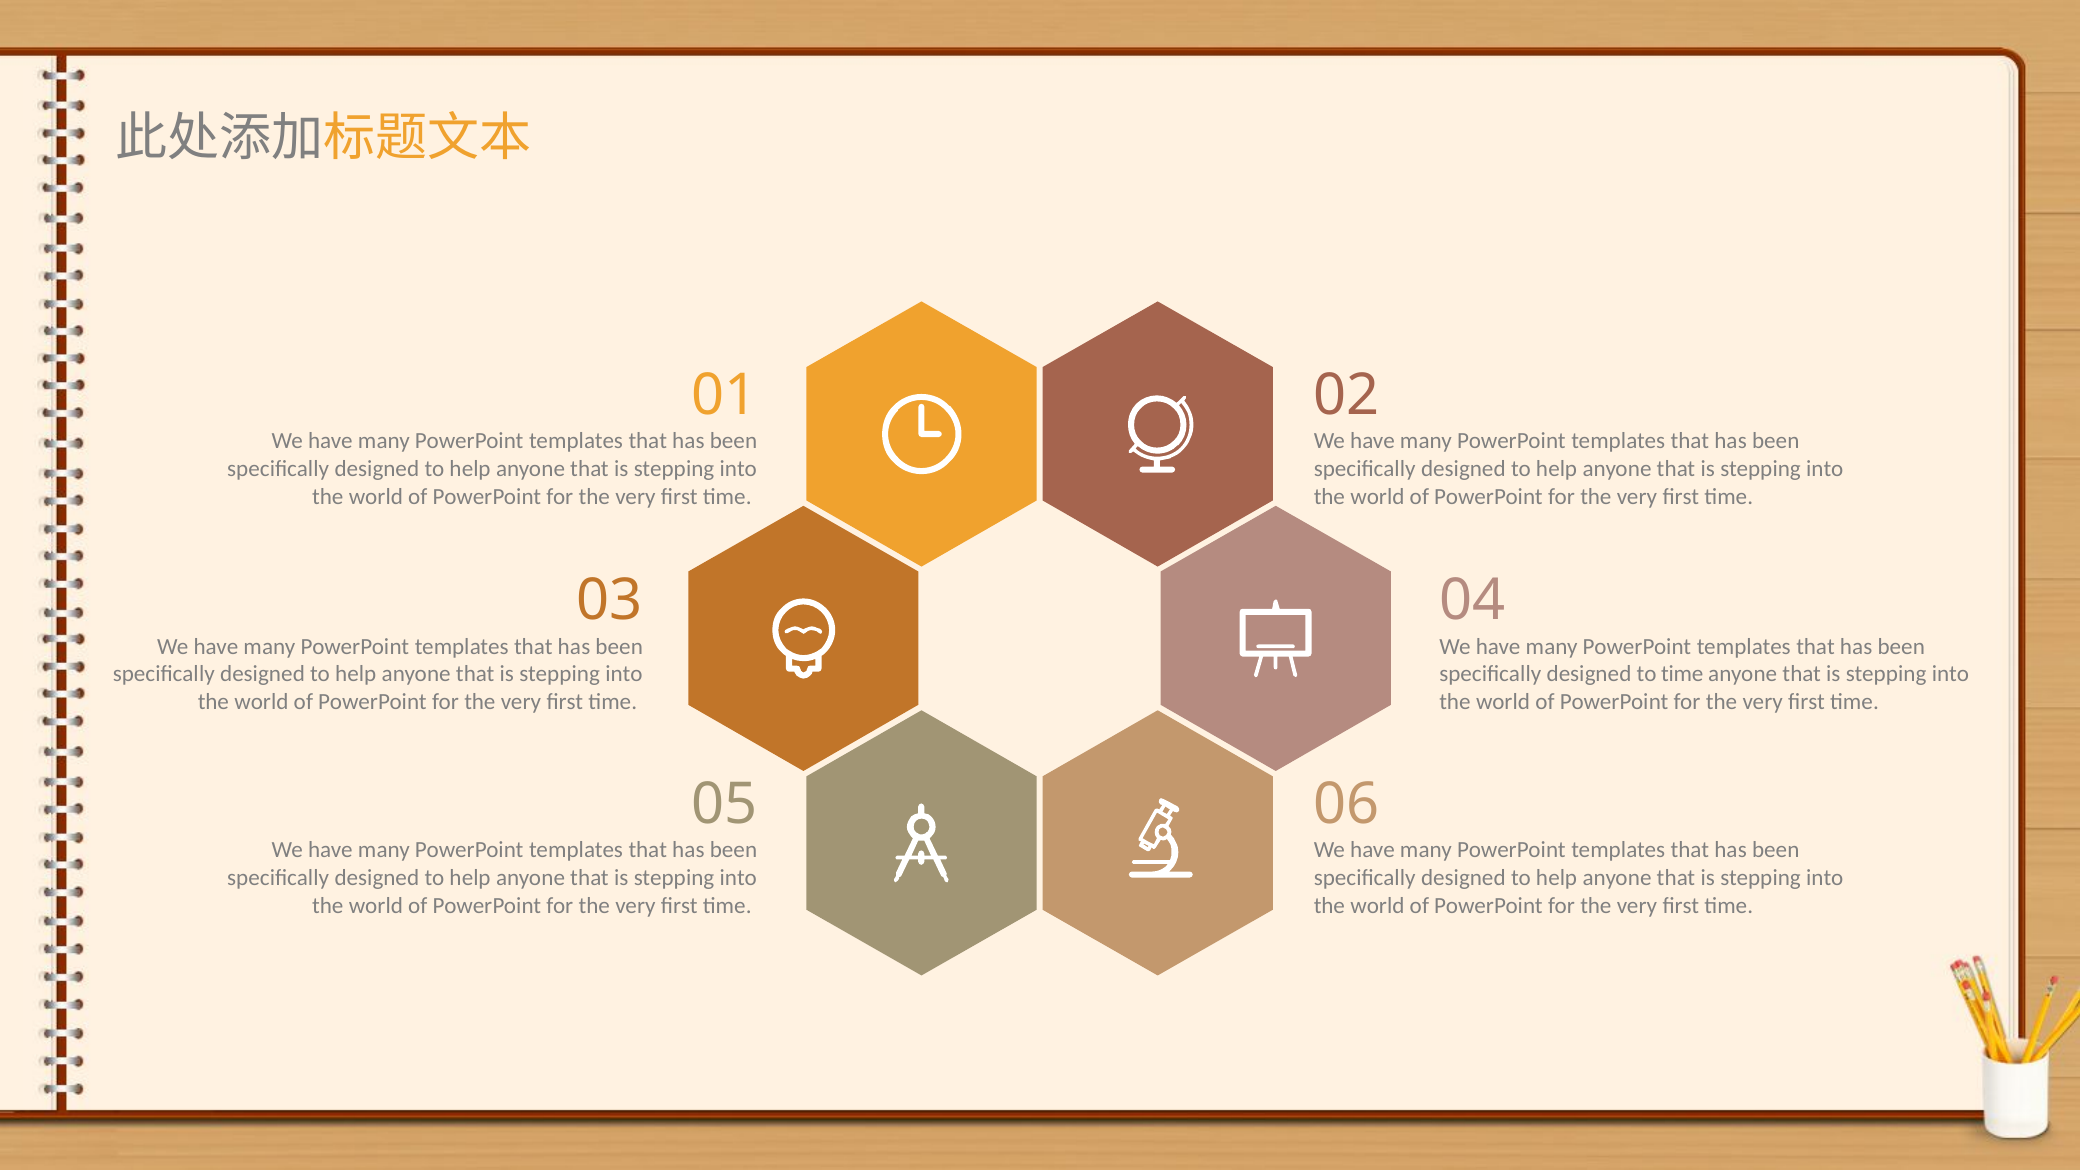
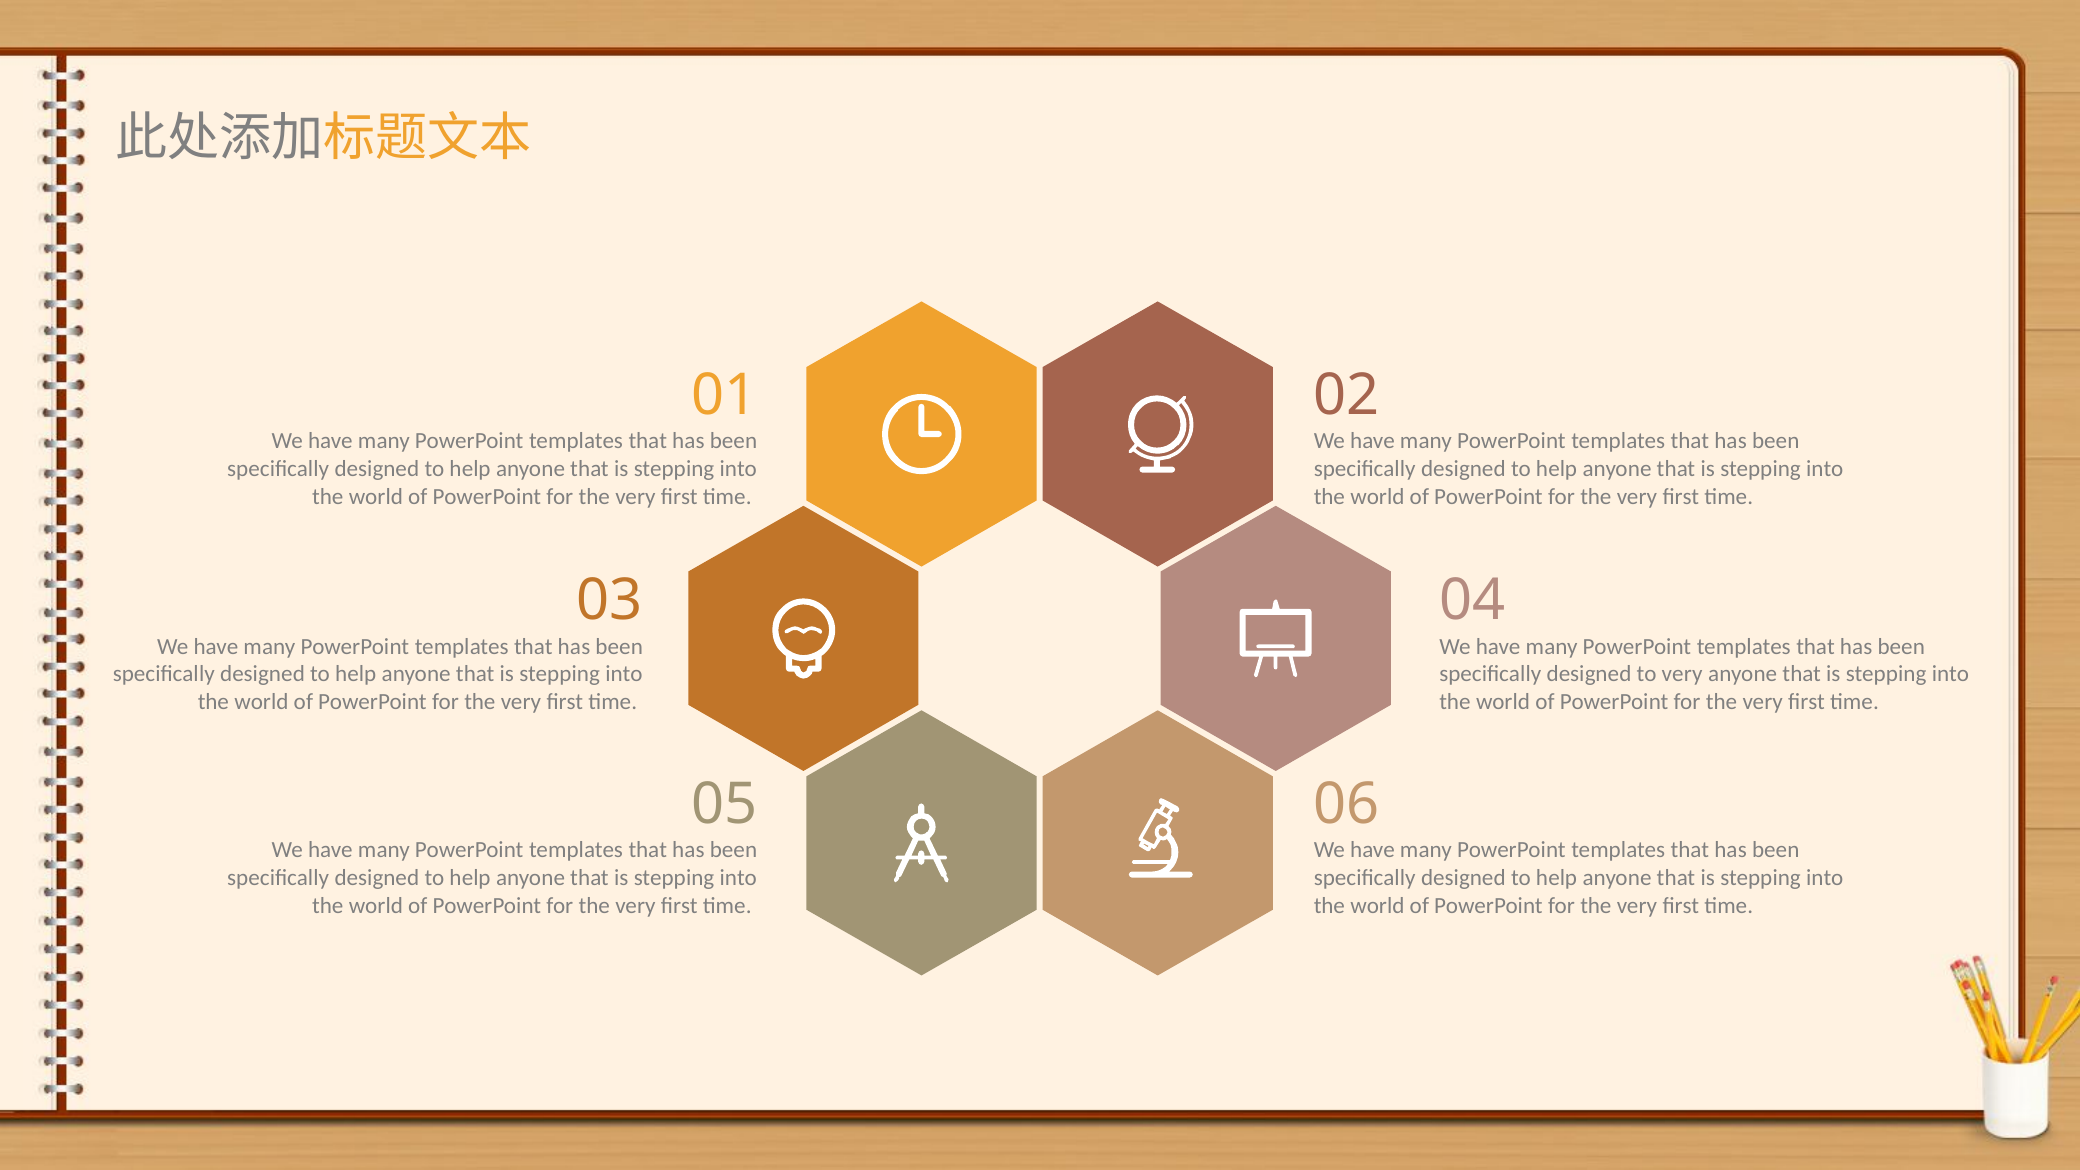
to time: time -> very
